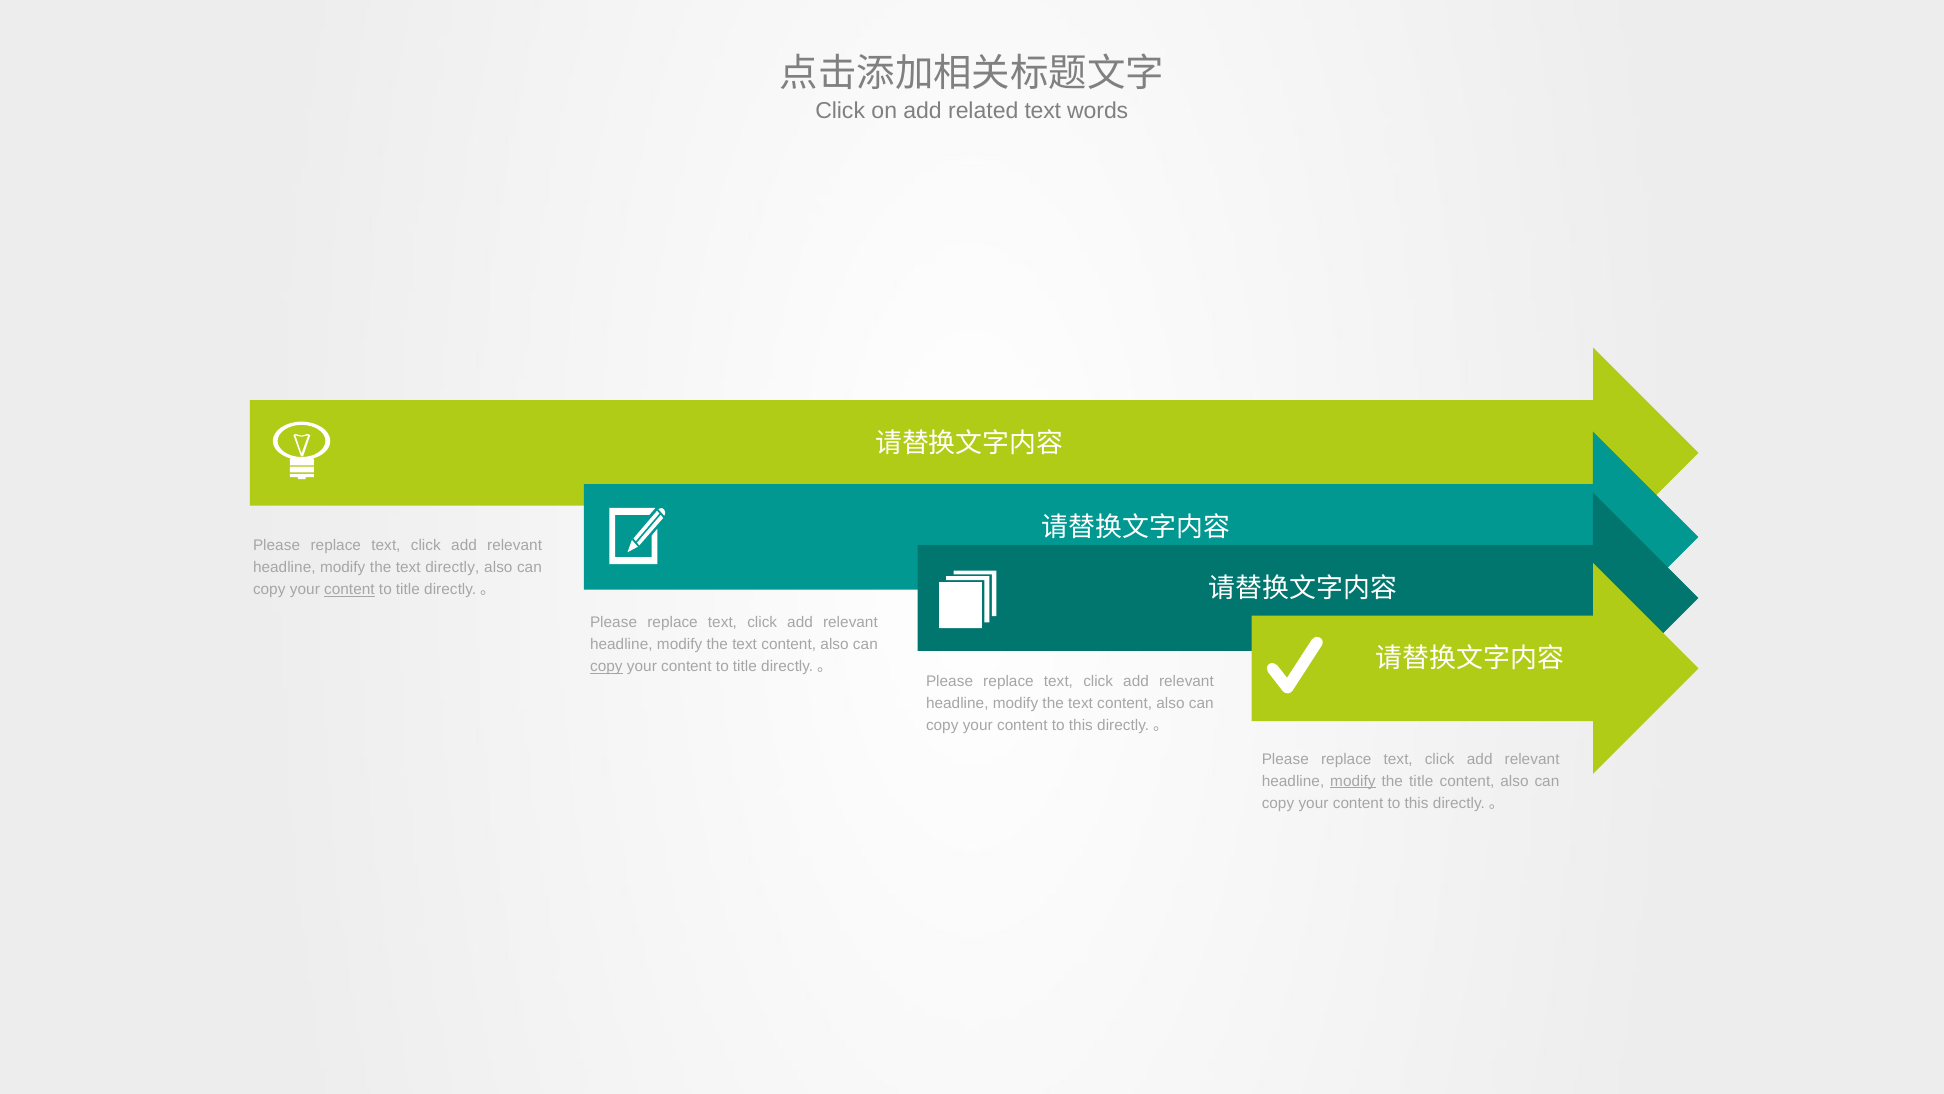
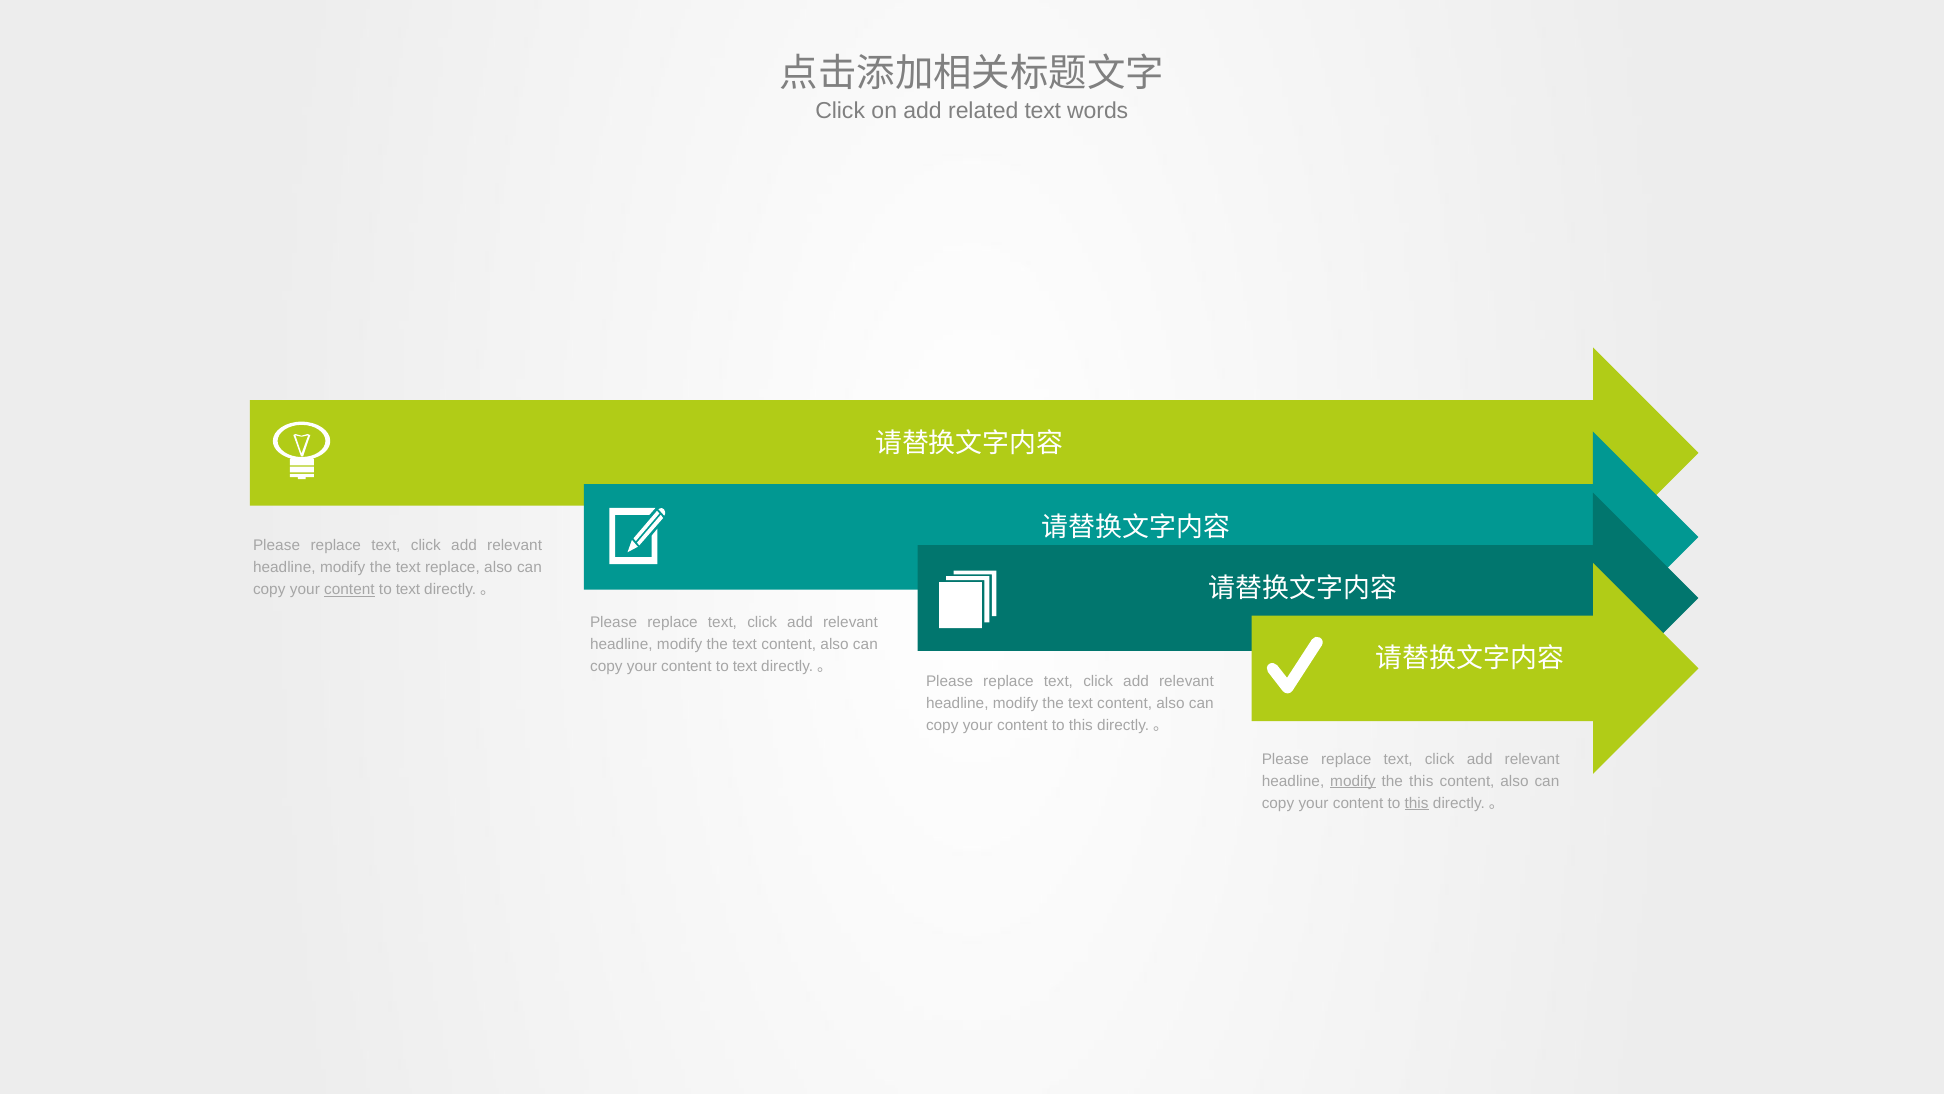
text directly: directly -> replace
title at (408, 589): title -> text
copy at (606, 667) underline: present -> none
title at (745, 667): title -> text
the title: title -> this
this at (1417, 803) underline: none -> present
